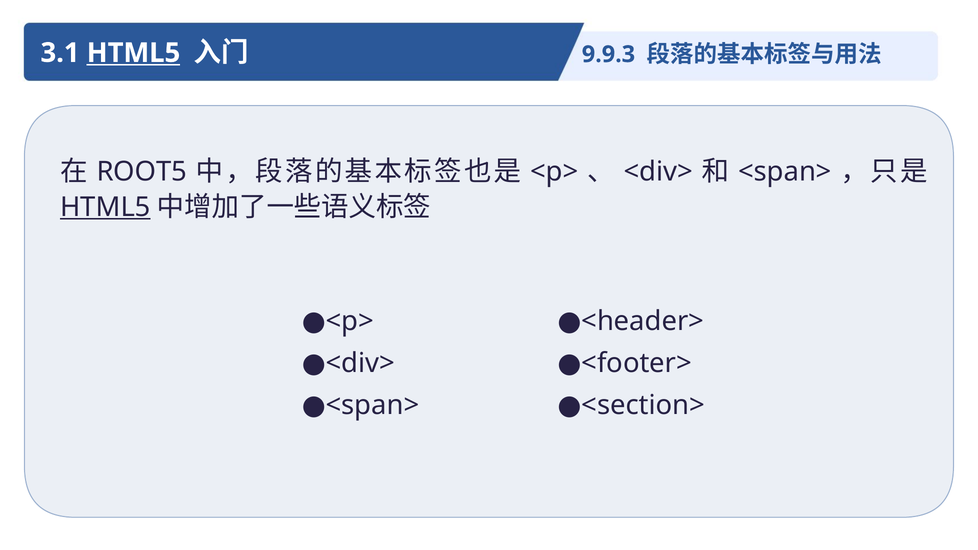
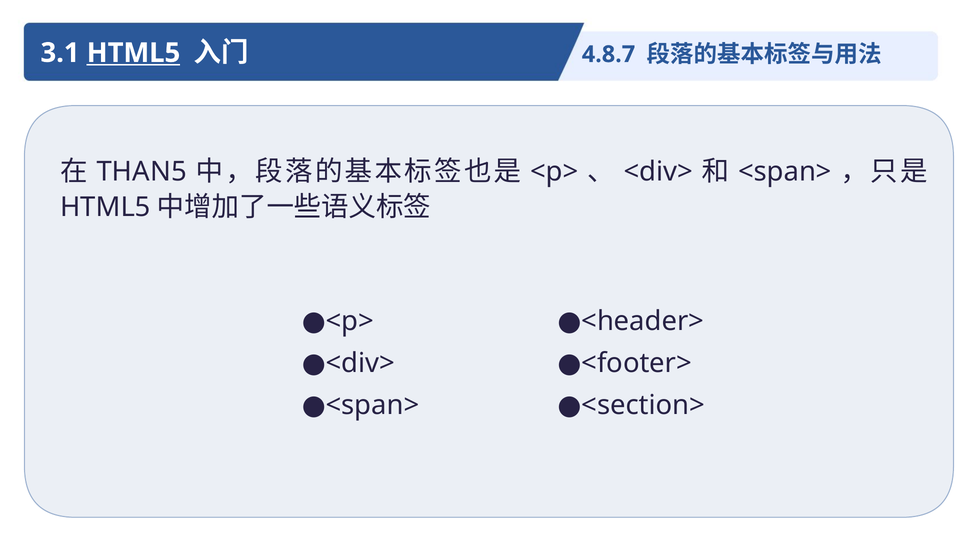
9.9.3: 9.9.3 -> 4.8.7
ROOT5: ROOT5 -> THAN5
HTML5 at (105, 207) underline: present -> none
